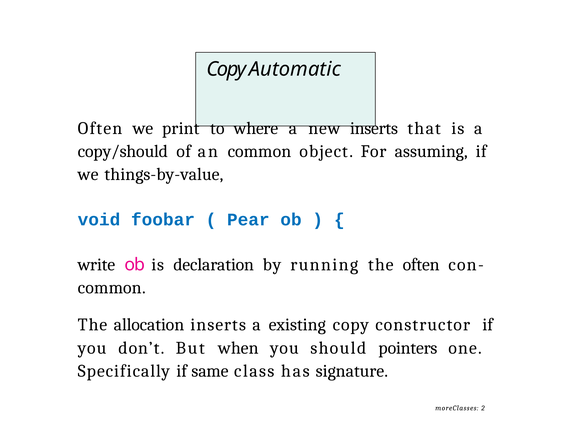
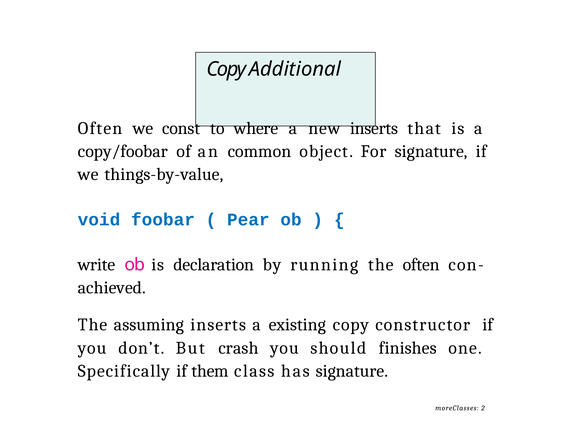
Automatic: Automatic -> Additional
print: print -> const
copy/should: copy/should -> copy/foobar
For assuming: assuming -> signature
common at (112, 288): common -> achieved
allocation: allocation -> assuming
when: when -> crash
pointers: pointers -> finishes
same: same -> them
